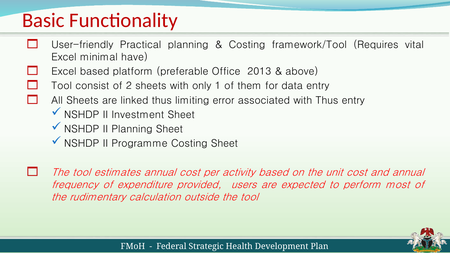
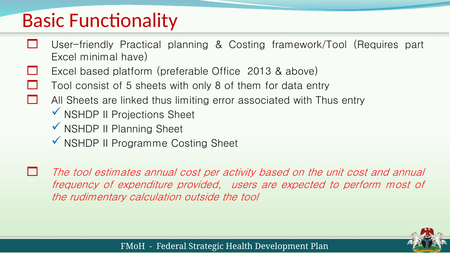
vital: vital -> part
2: 2 -> 5
1: 1 -> 8
Investment: Investment -> Projections
